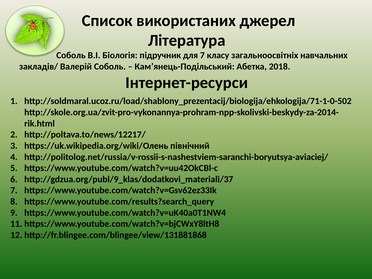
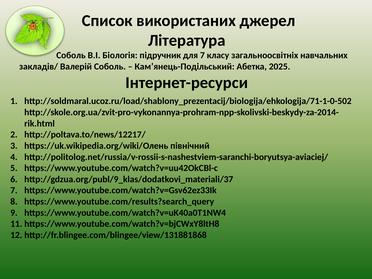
2018: 2018 -> 2025
